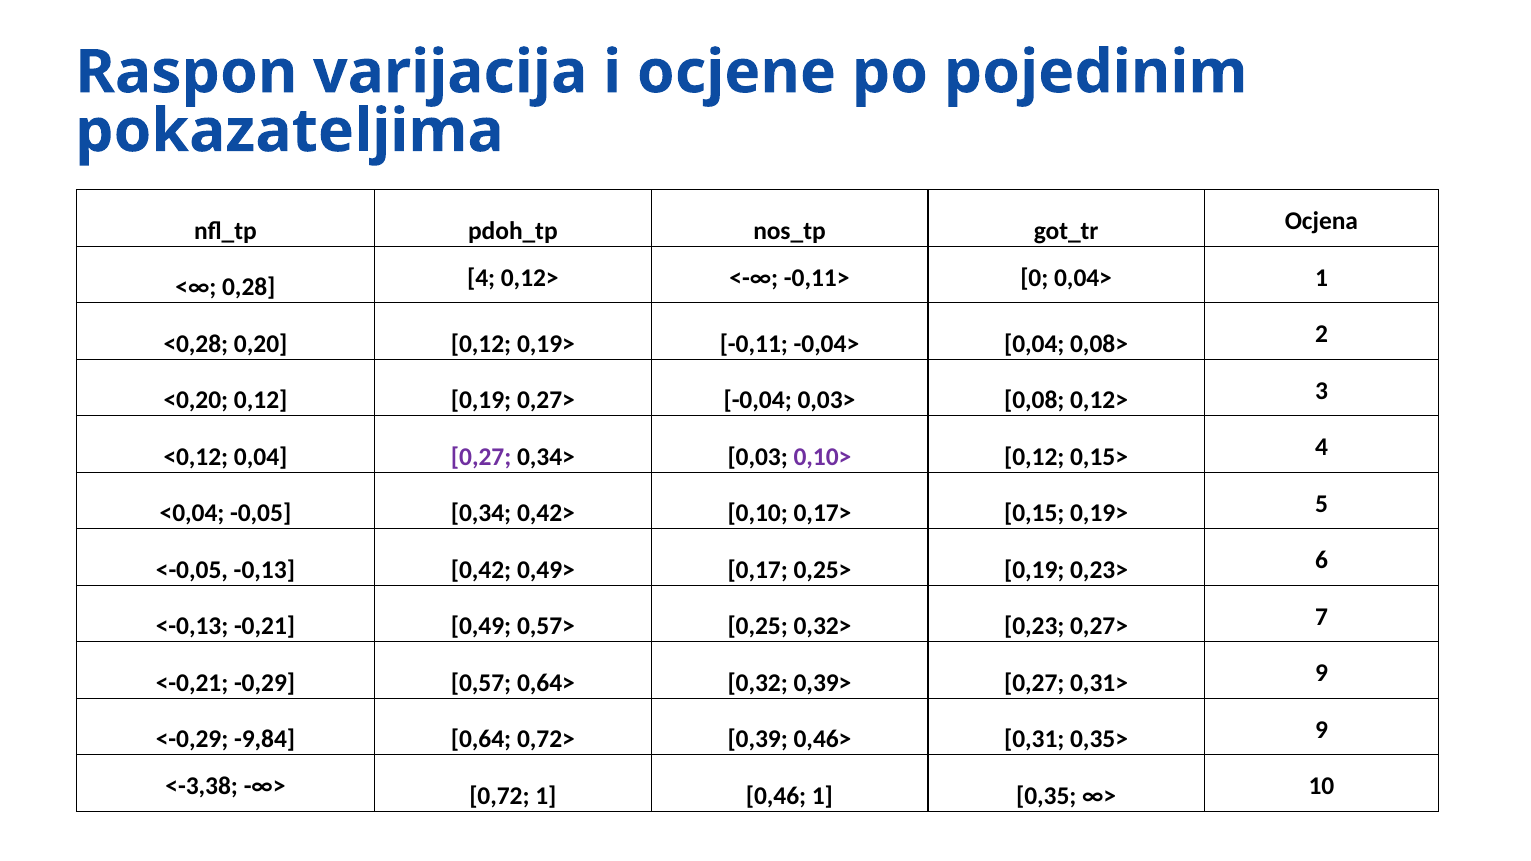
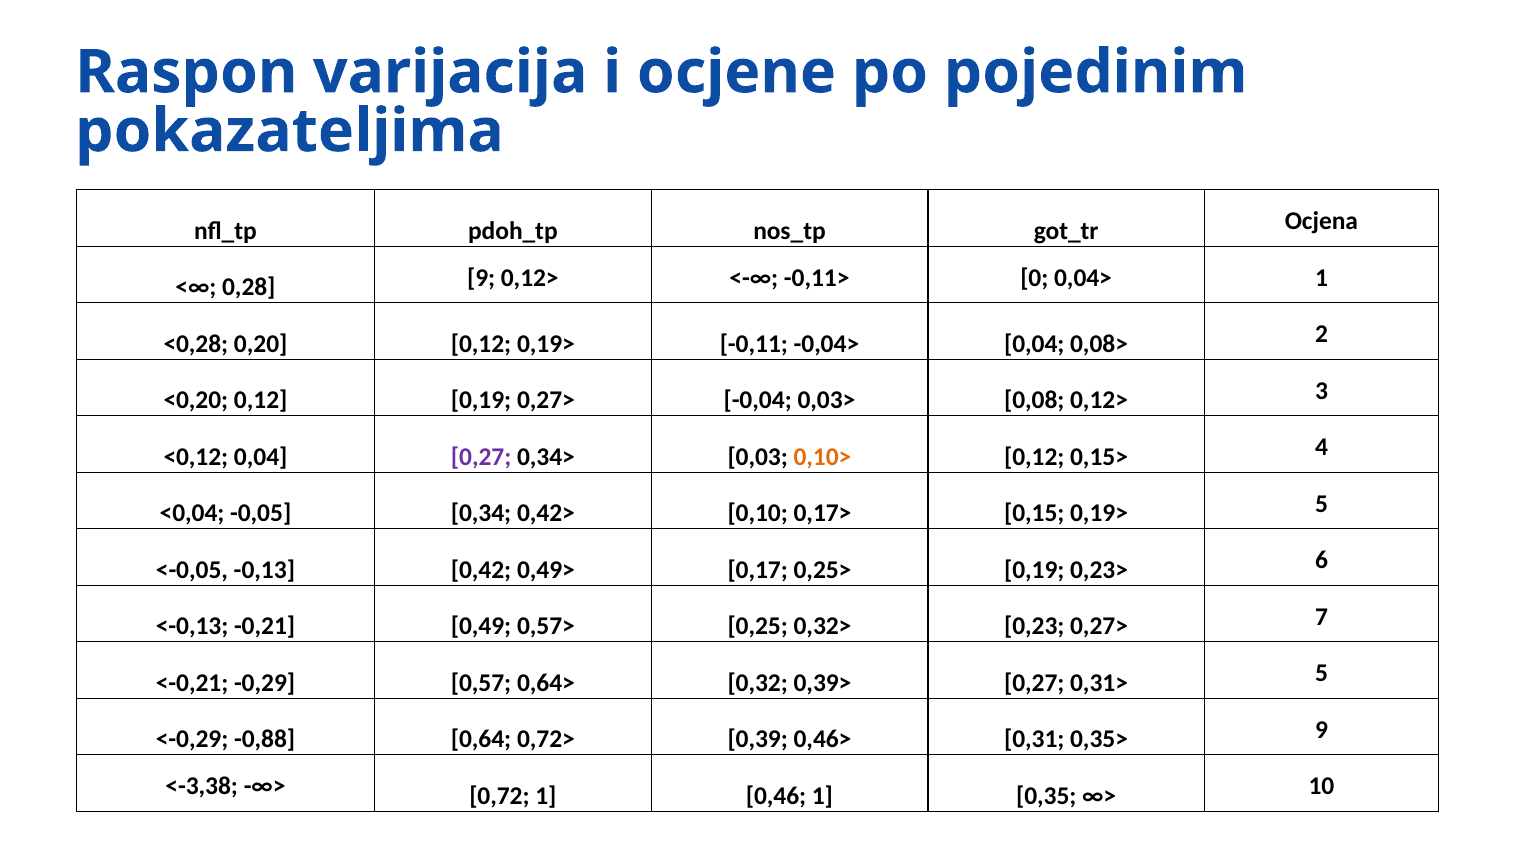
0,28 4: 4 -> 9
0,10> colour: purple -> orange
0,31> 9: 9 -> 5
-9,84: -9,84 -> -0,88
